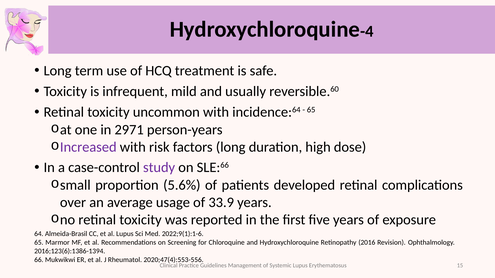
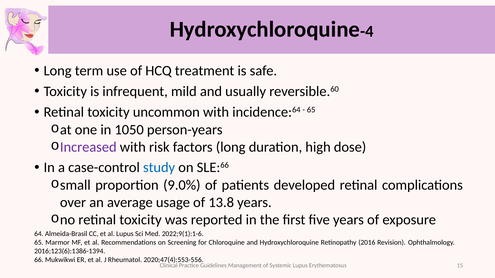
2971: 2971 -> 1050
study colour: purple -> blue
5.6%: 5.6% -> 9.0%
33.9: 33.9 -> 13.8
